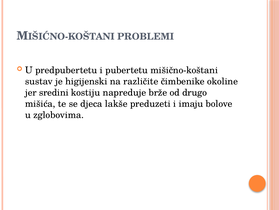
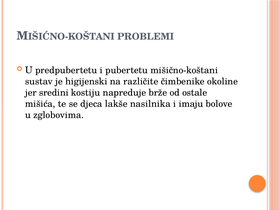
drugo: drugo -> ostale
preduzeti: preduzeti -> nasilnika
